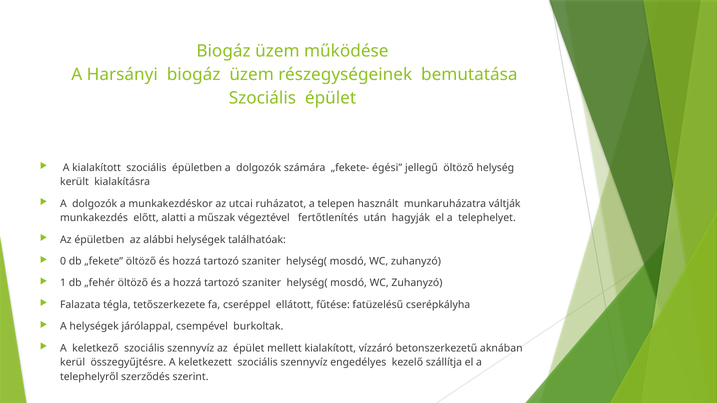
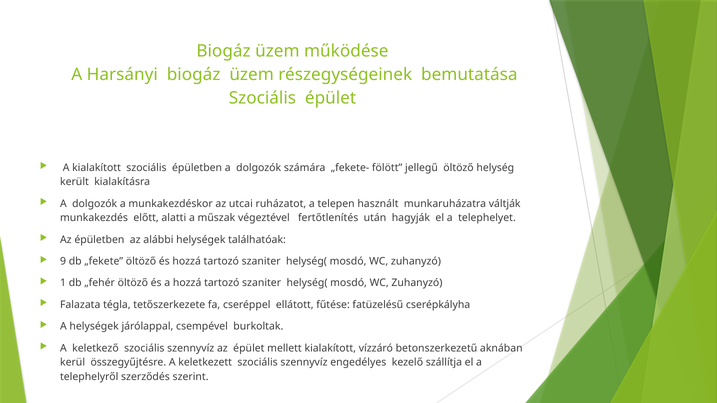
égési: égési -> fölött
0: 0 -> 9
